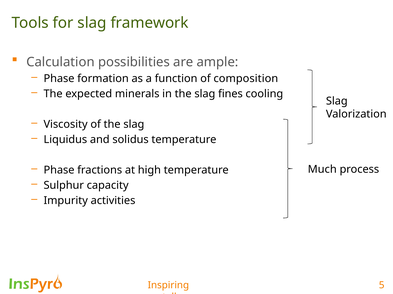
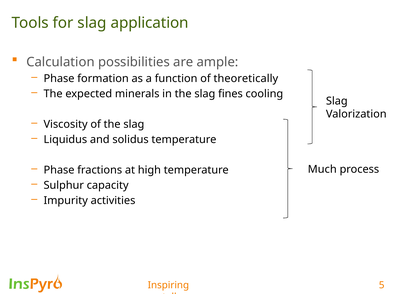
framework: framework -> application
composition: composition -> theoretically
